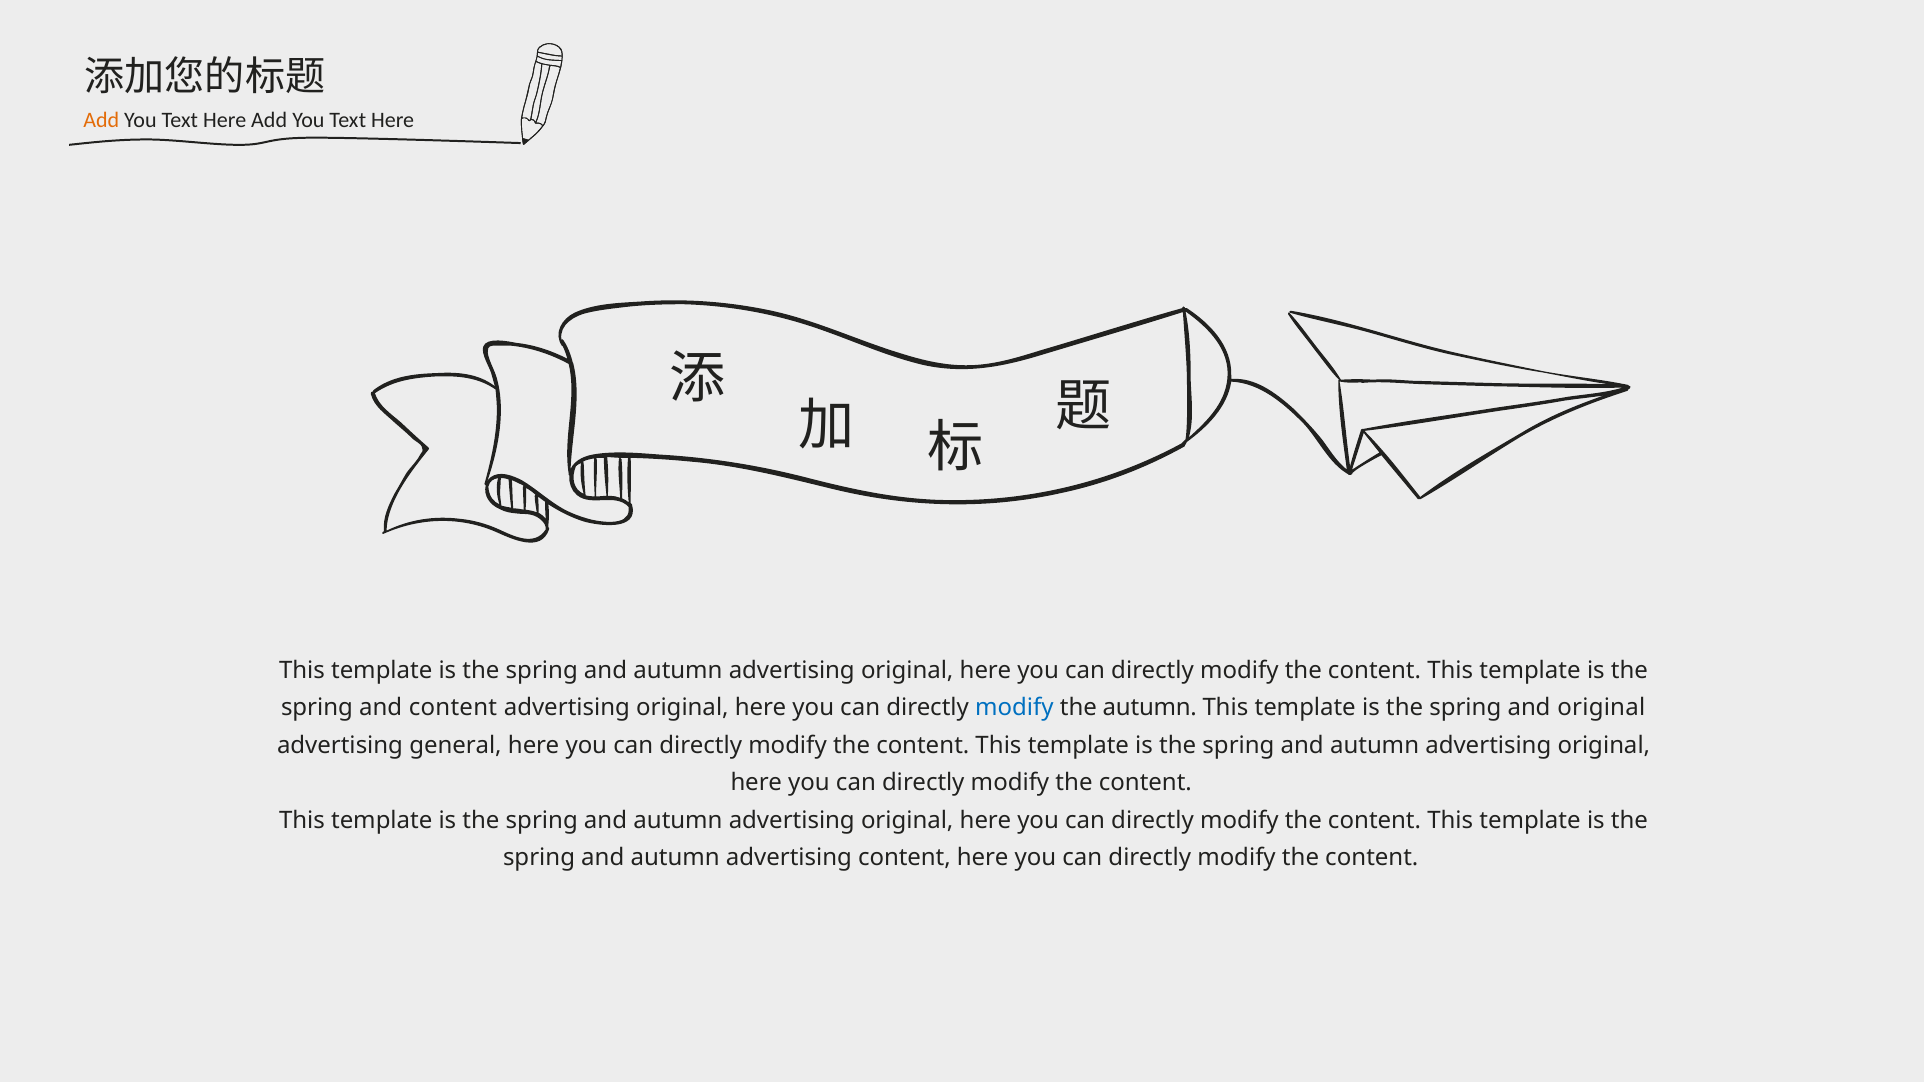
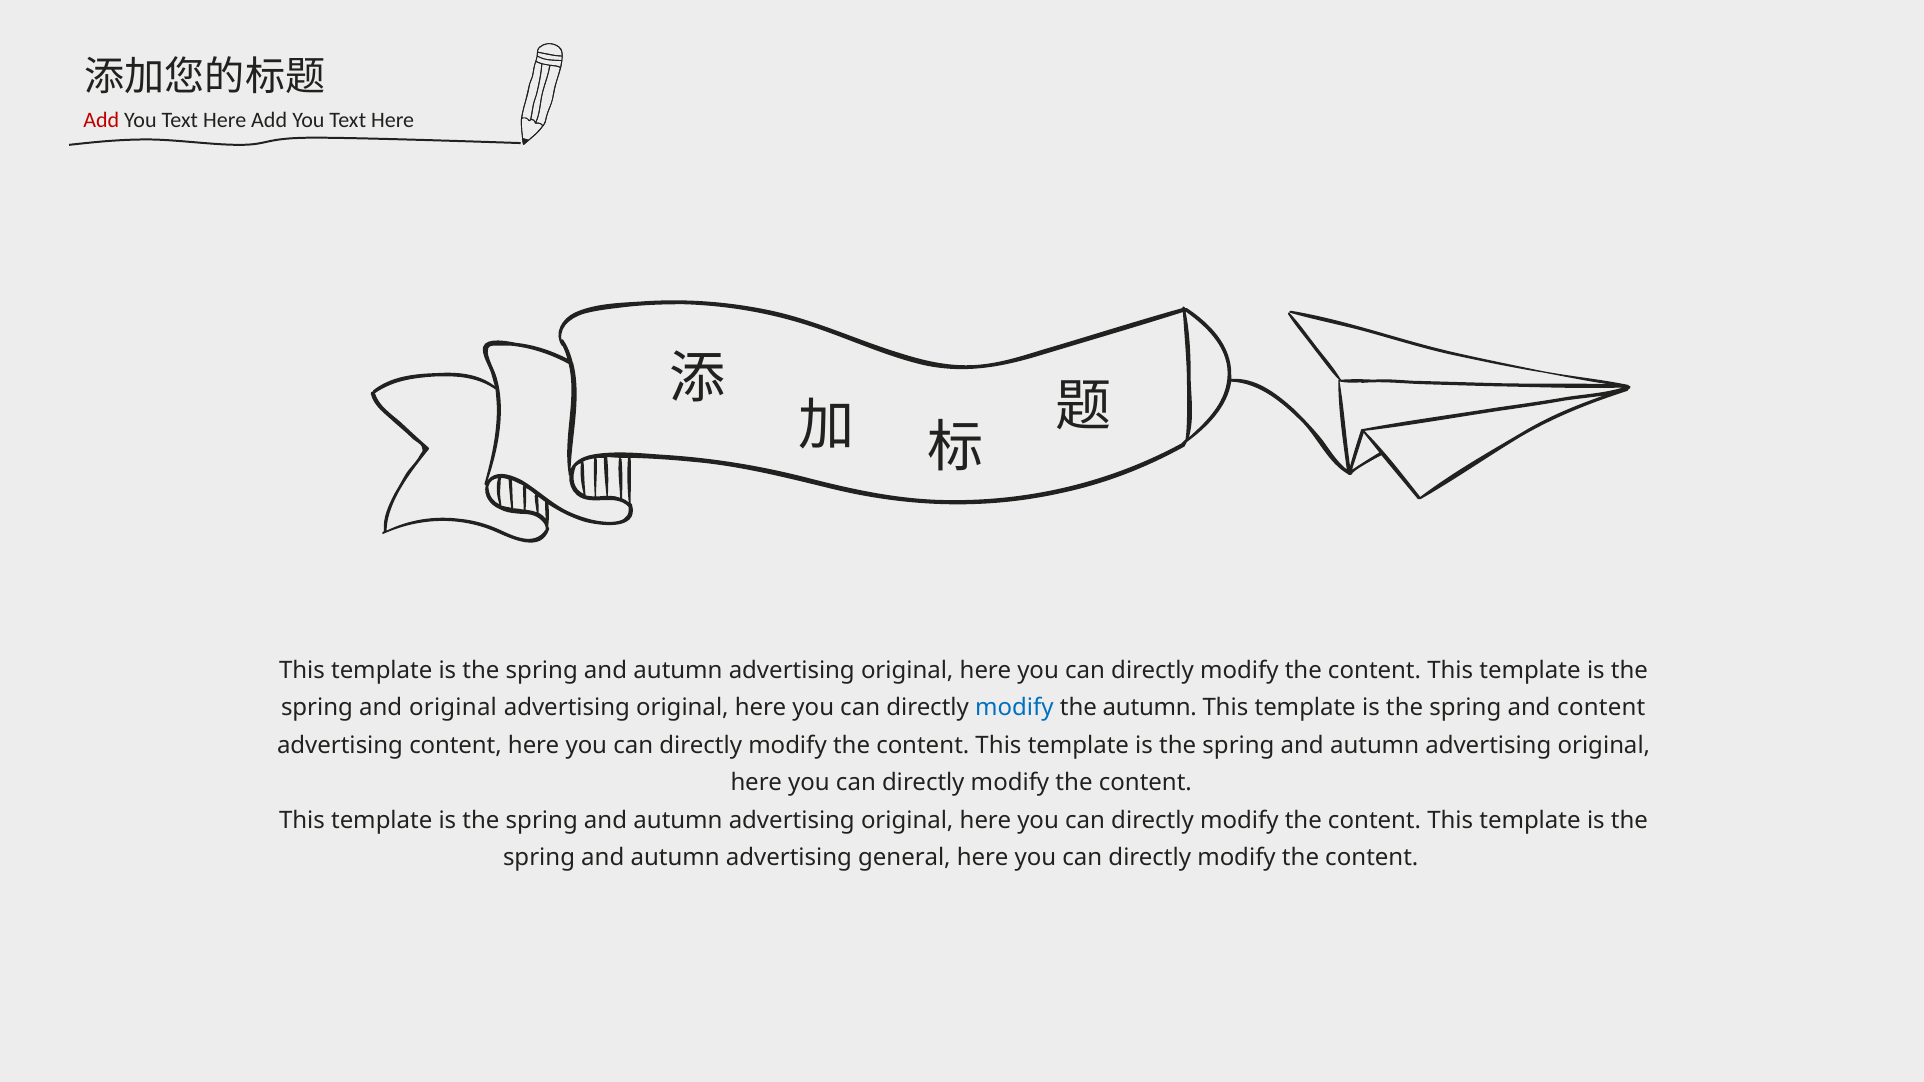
Add at (101, 120) colour: orange -> red
and content: content -> original
and original: original -> content
advertising general: general -> content
advertising content: content -> general
